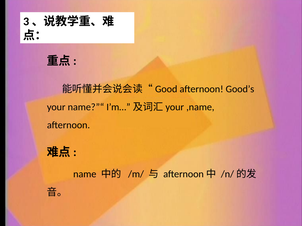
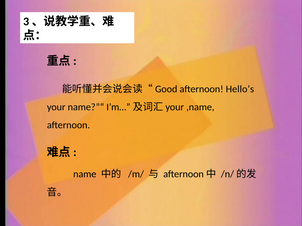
Good’s: Good’s -> Hello’s
